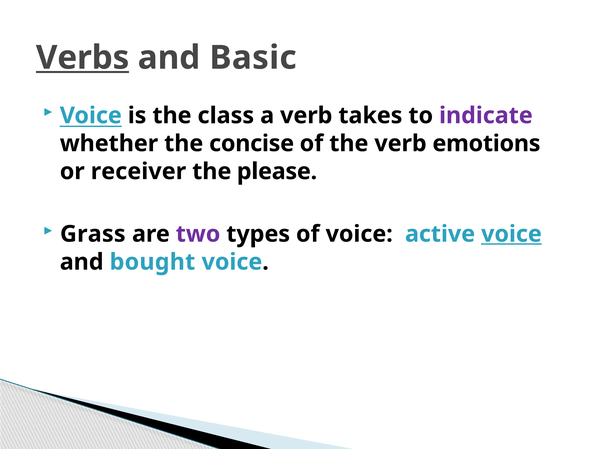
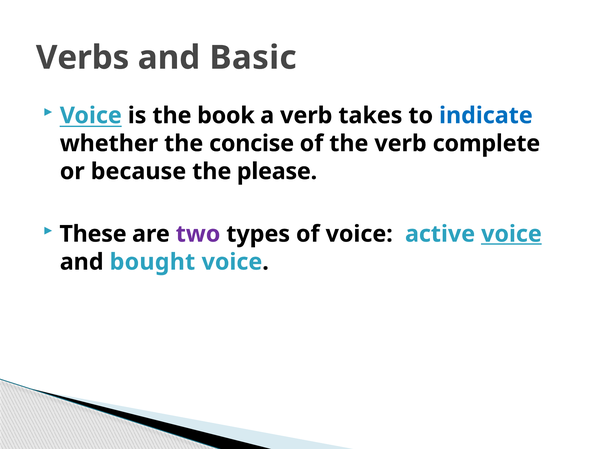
Verbs underline: present -> none
class: class -> book
indicate colour: purple -> blue
emotions: emotions -> complete
receiver: receiver -> because
Grass: Grass -> These
